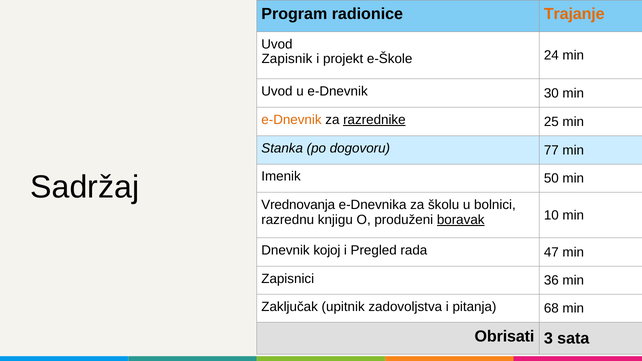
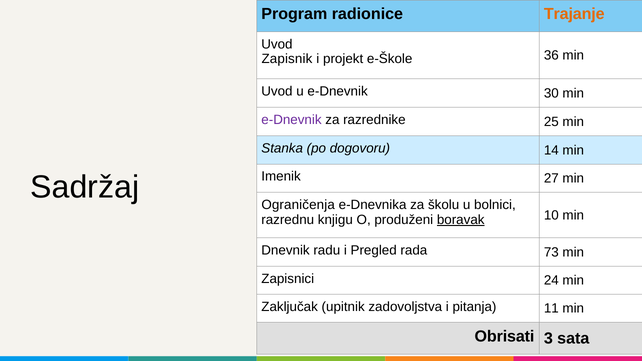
24: 24 -> 36
e-Dnevnik at (291, 120) colour: orange -> purple
razrednike underline: present -> none
77: 77 -> 14
50: 50 -> 27
Vrednovanja: Vrednovanja -> Ograničenja
kojoj: kojoj -> radu
47: 47 -> 73
36: 36 -> 24
68: 68 -> 11
